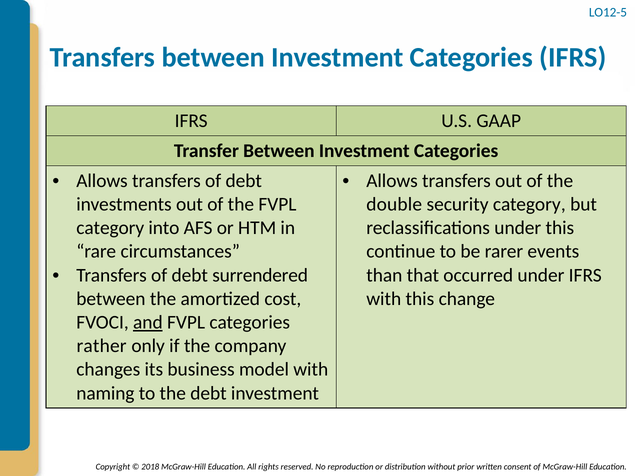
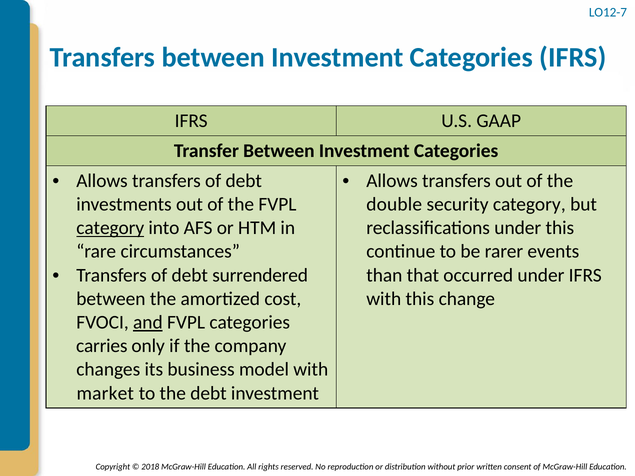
LO12-5: LO12-5 -> LO12-7
category at (110, 228) underline: none -> present
rather: rather -> carries
naming: naming -> market
